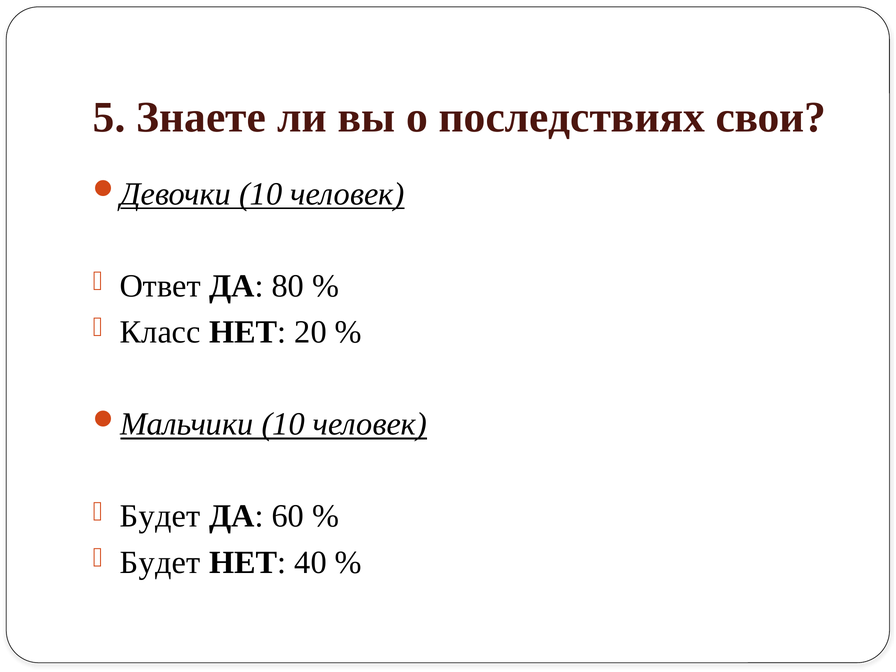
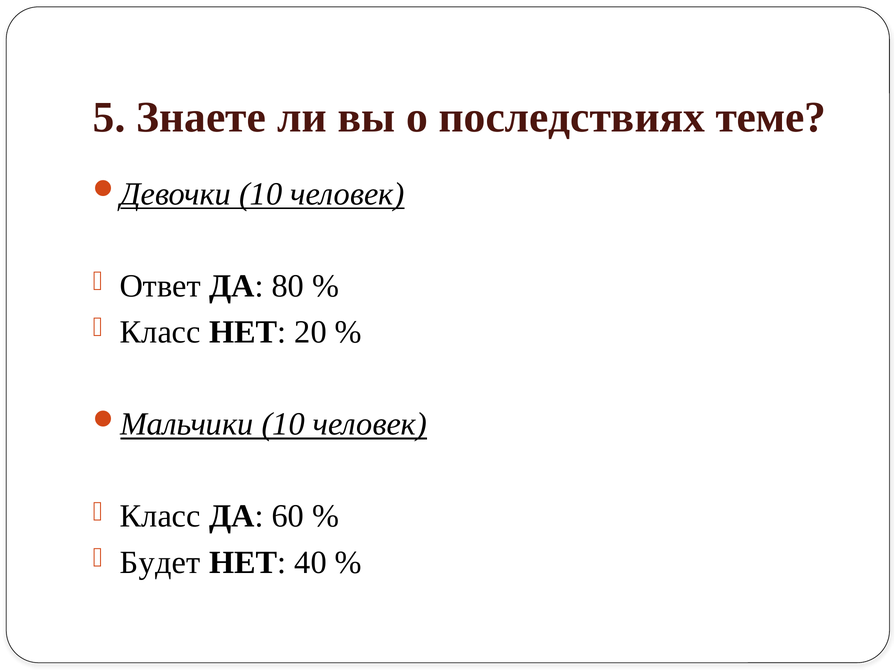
свои: свои -> теме
Будет at (160, 516): Будет -> Класс
